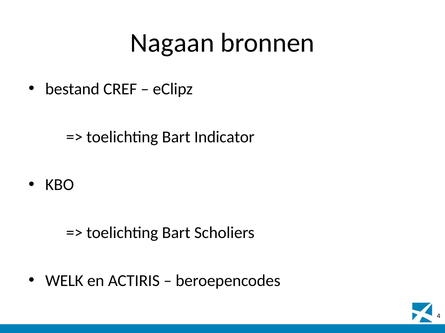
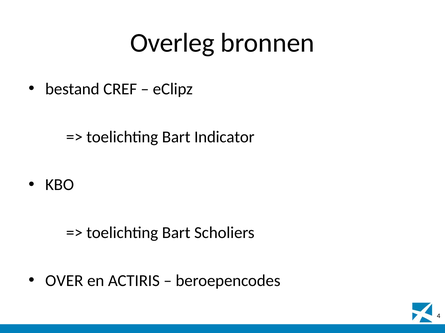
Nagaan: Nagaan -> Overleg
WELK: WELK -> OVER
